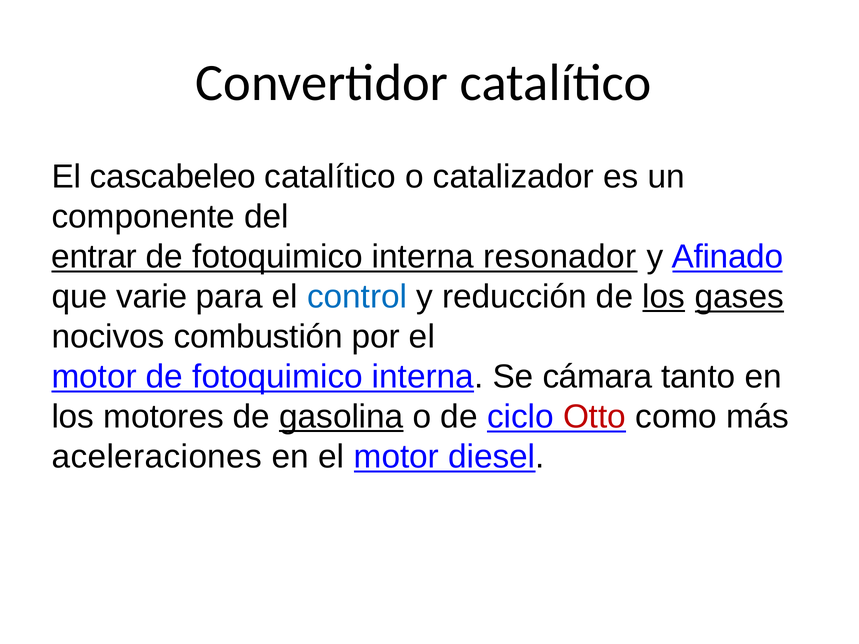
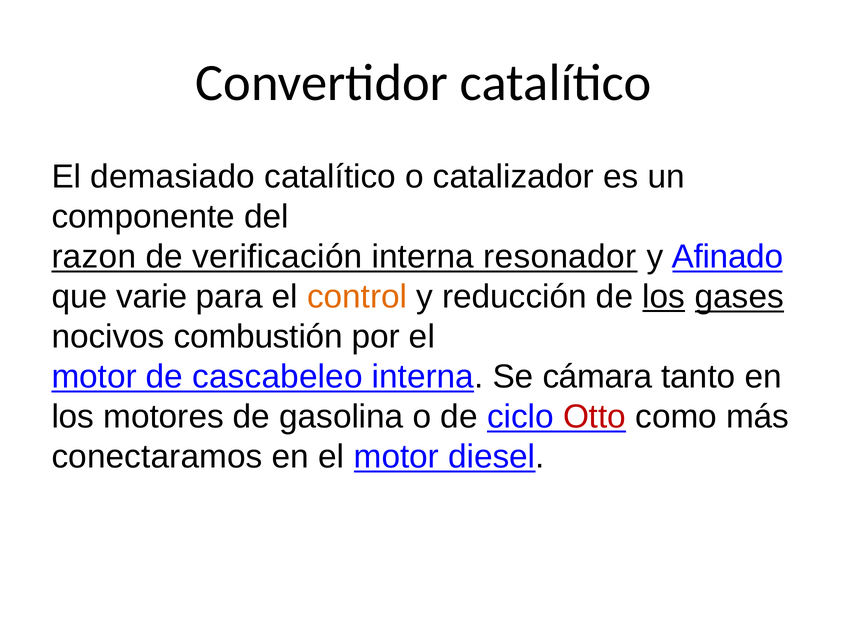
cascabeleo: cascabeleo -> demasiado
entrar: entrar -> razon
fotoquimico at (278, 257): fotoquimico -> verificación
control colour: blue -> orange
motor de fotoquimico: fotoquimico -> cascabeleo
gasolina underline: present -> none
aceleraciones: aceleraciones -> conectaramos
